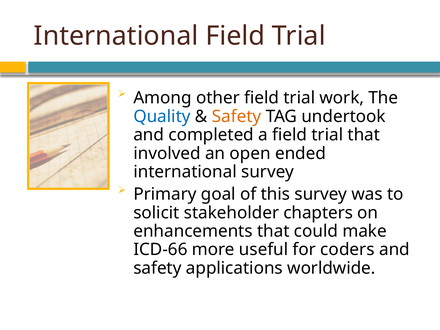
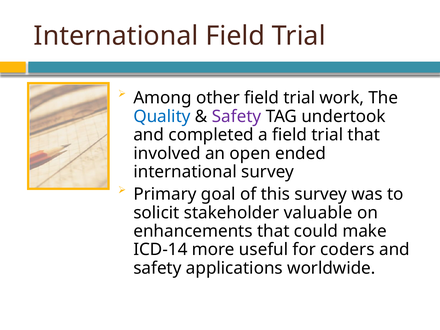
Safety at (237, 116) colour: orange -> purple
chapters: chapters -> valuable
ICD-66: ICD-66 -> ICD-14
